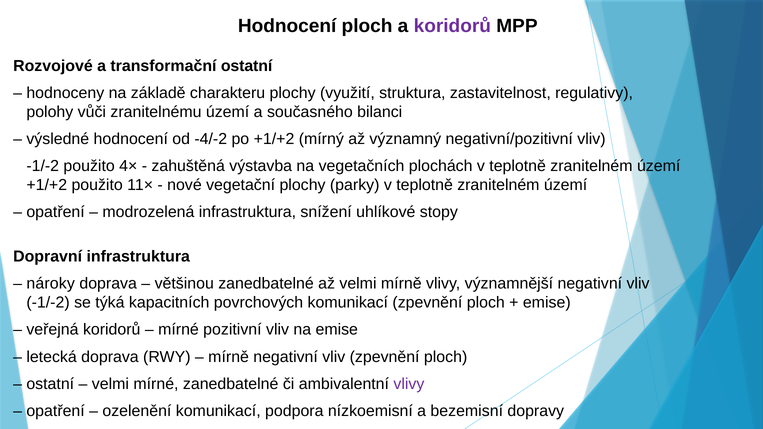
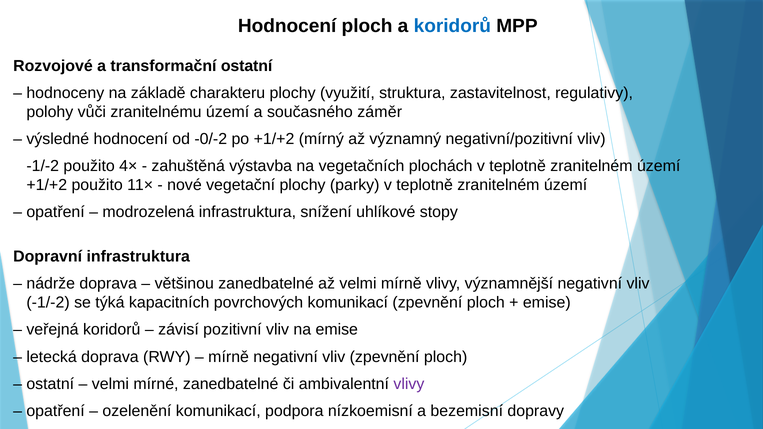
koridorů at (452, 26) colour: purple -> blue
bilanci: bilanci -> záměr
-4/-2: -4/-2 -> -0/-2
nároky: nároky -> nádrže
mírné at (179, 330): mírné -> závisí
